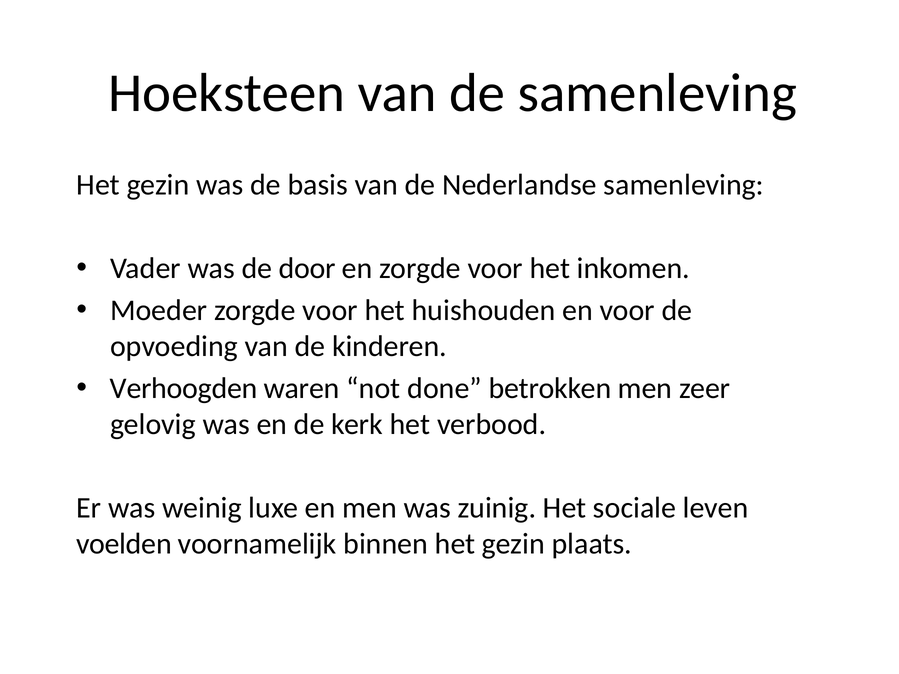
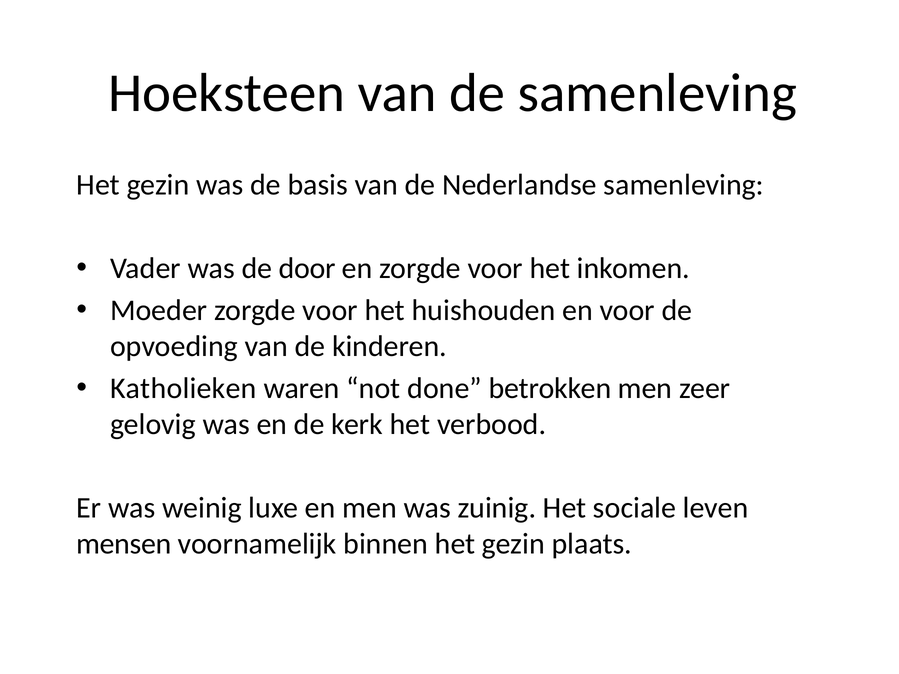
Verhoogden: Verhoogden -> Katholieken
voelden: voelden -> mensen
